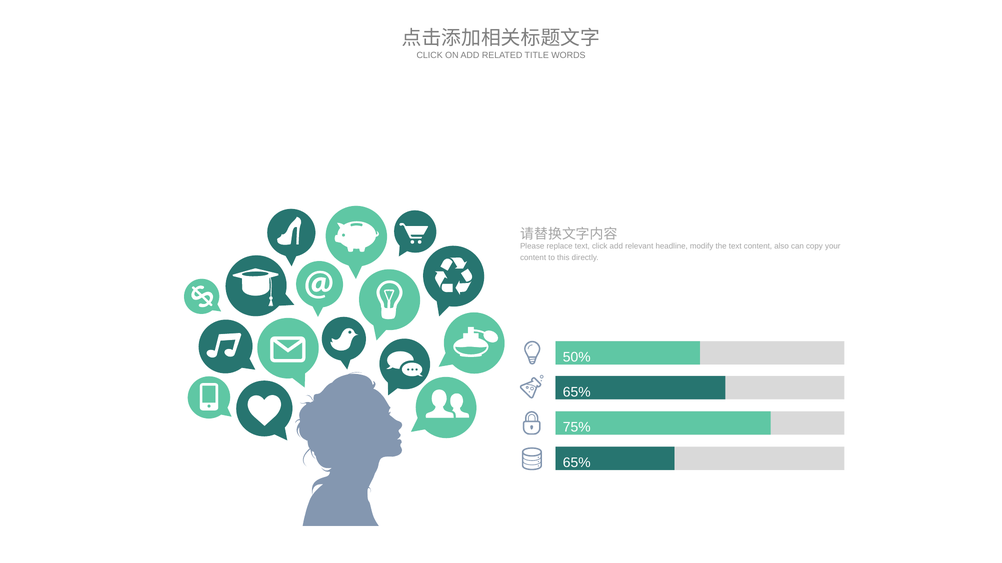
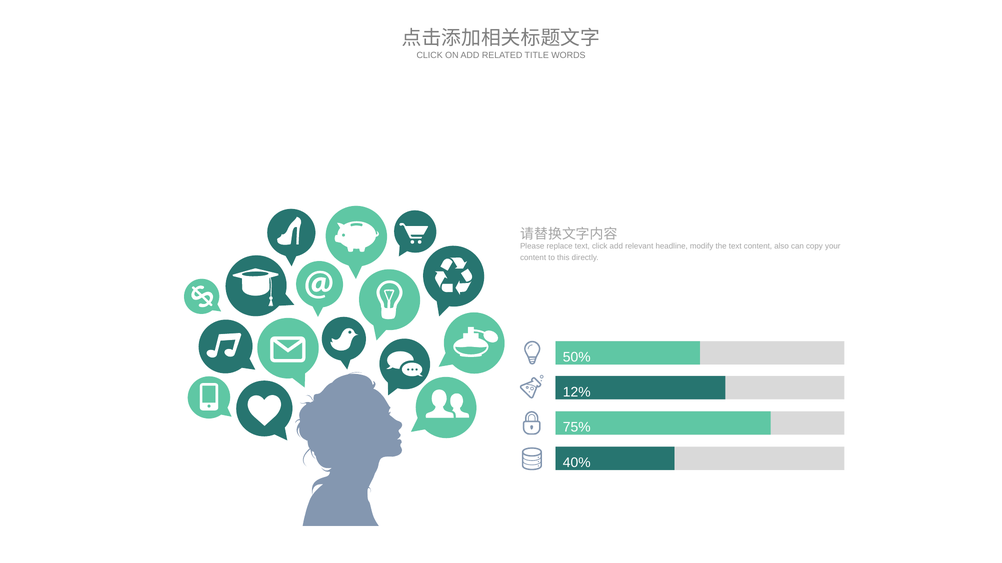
65% at (577, 392): 65% -> 12%
65% at (577, 463): 65% -> 40%
